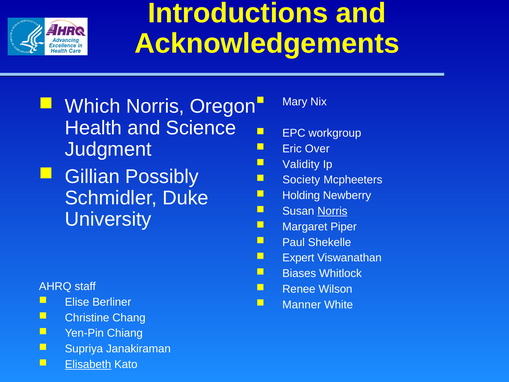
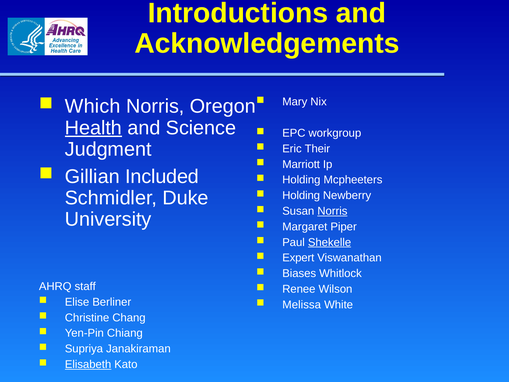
Health underline: none -> present
Over: Over -> Their
Validity: Validity -> Marriott
Possibly: Possibly -> Included
Society at (301, 180): Society -> Holding
Shekelle underline: none -> present
Manner: Manner -> Melissa
